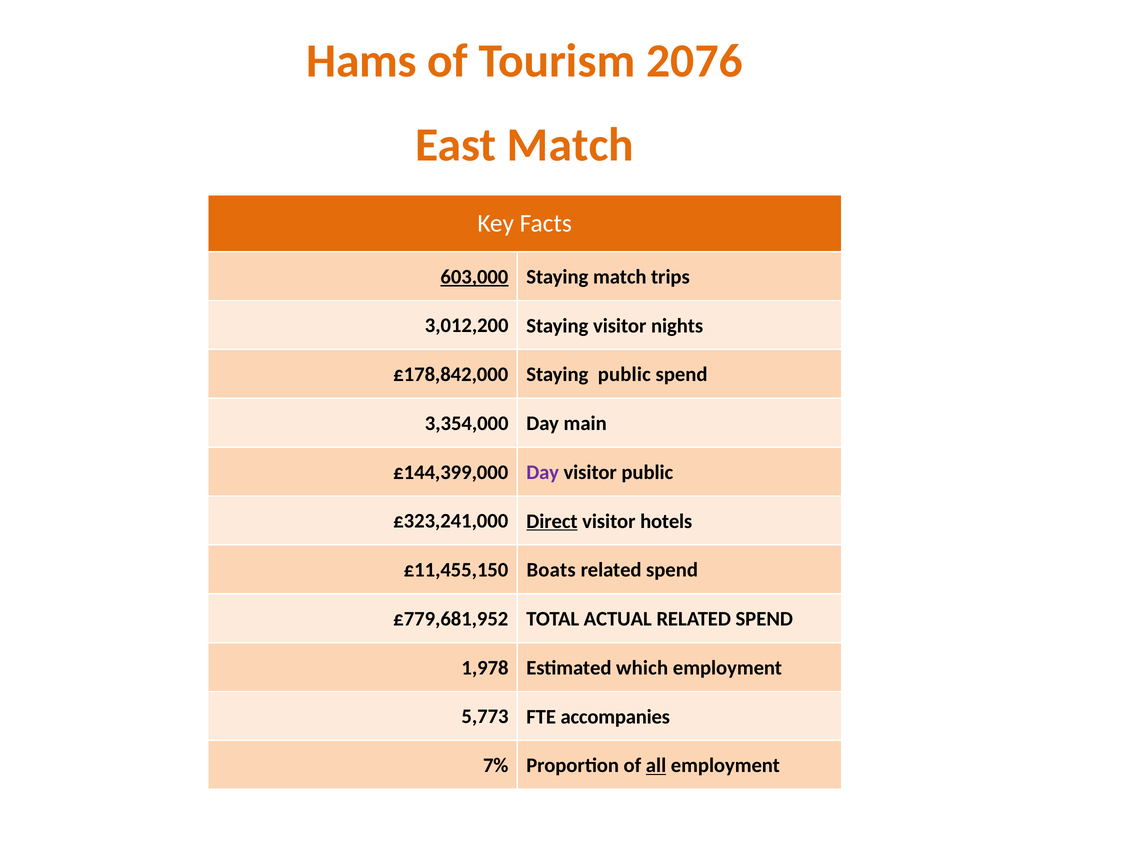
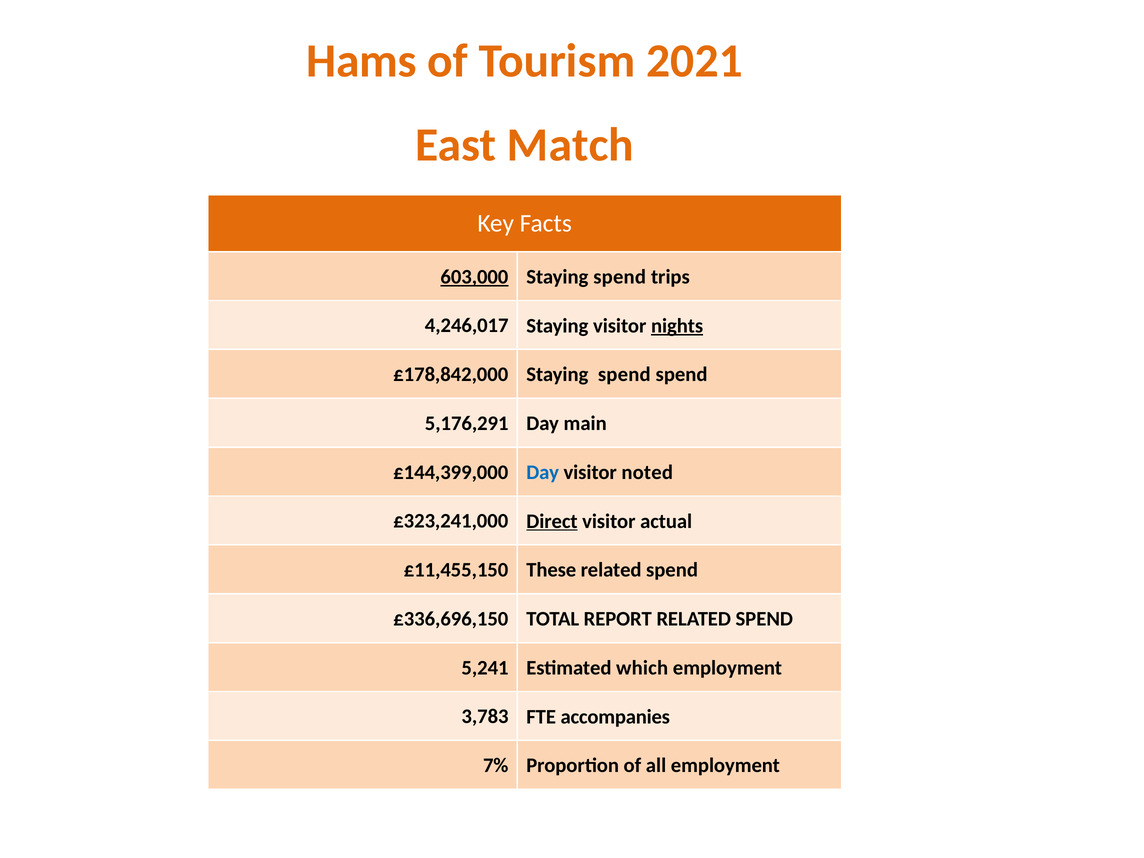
2076: 2076 -> 2021
match at (620, 277): match -> spend
3,012,200: 3,012,200 -> 4,246,017
nights underline: none -> present
£178,842,000 Staying public: public -> spend
3,354,000: 3,354,000 -> 5,176,291
Day at (543, 472) colour: purple -> blue
visitor public: public -> noted
hotels: hotels -> actual
Boats: Boats -> These
£779,681,952: £779,681,952 -> £336,696,150
ACTUAL: ACTUAL -> REPORT
1,978: 1,978 -> 5,241
5,773: 5,773 -> 3,783
all underline: present -> none
